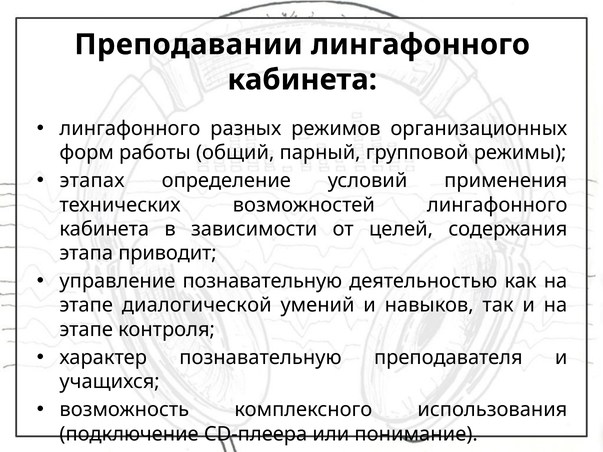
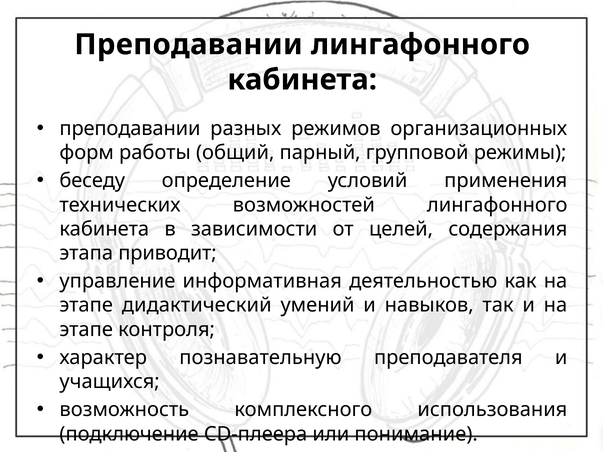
лингафонного at (130, 129): лингафонного -> преподавании
этапах: этапах -> беседу
управление познавательную: познавательную -> информативная
диалогической: диалогической -> дидактический
